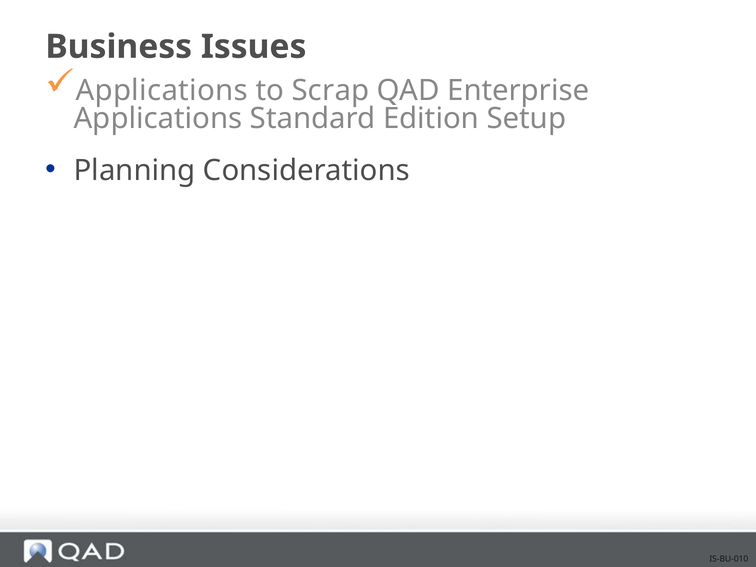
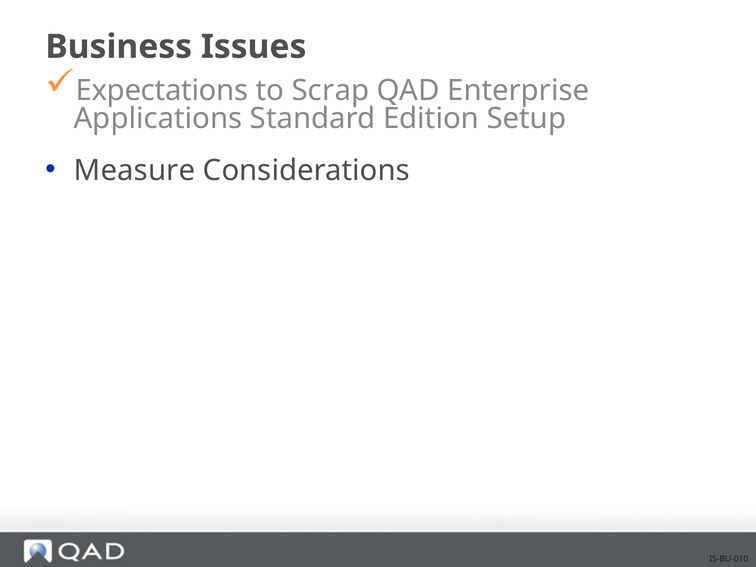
Applications at (162, 90): Applications -> Expectations
Planning at (135, 170): Planning -> Measure
